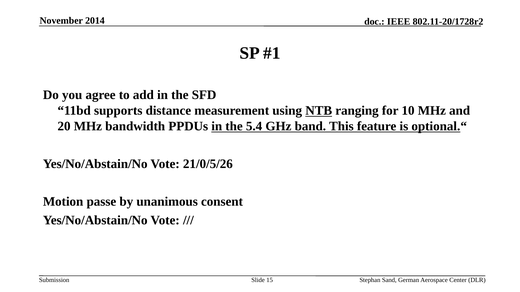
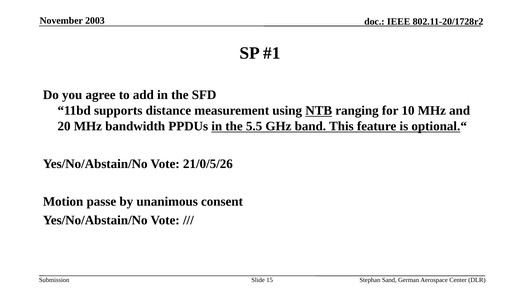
2014: 2014 -> 2003
5.4: 5.4 -> 5.5
